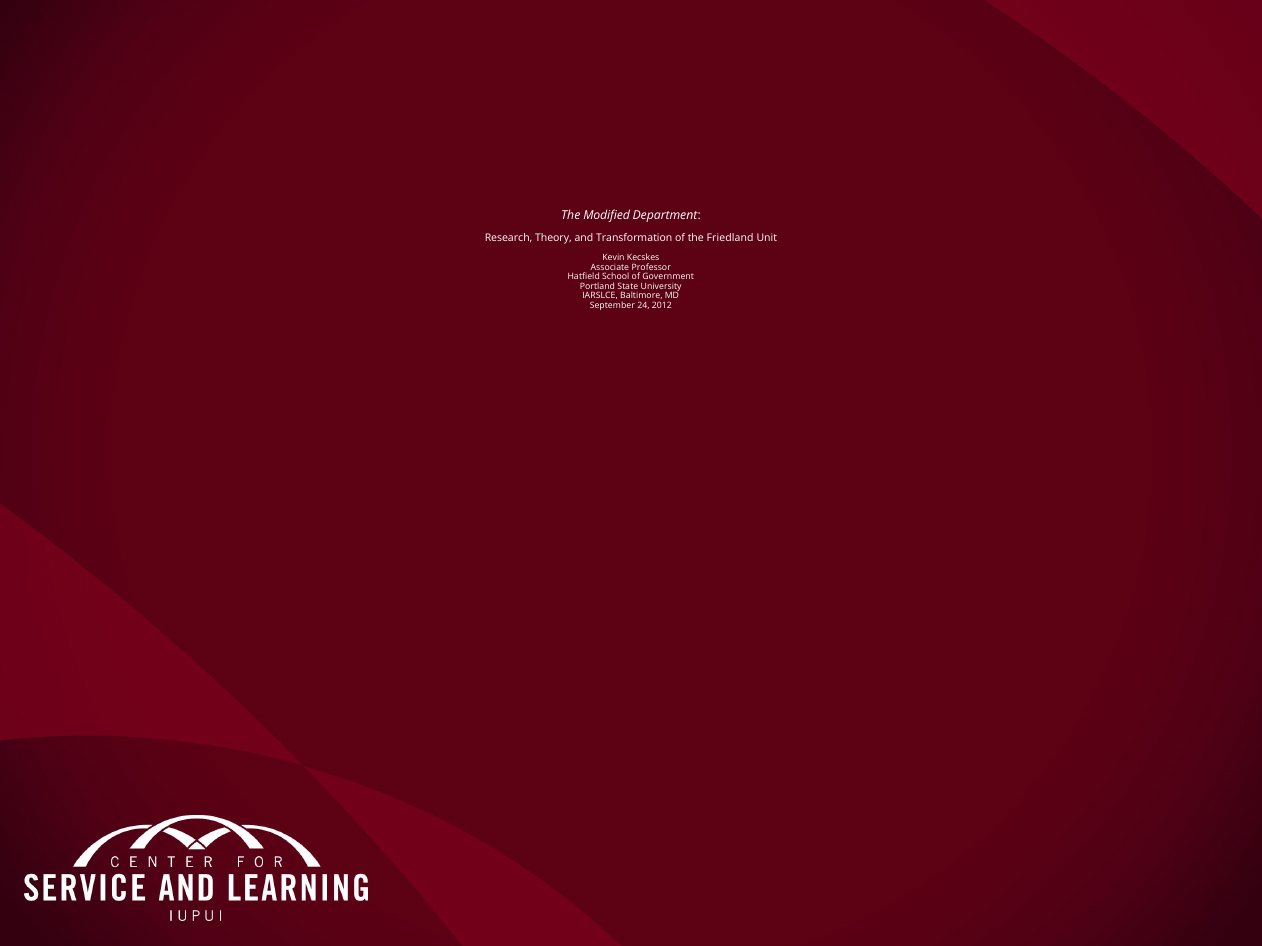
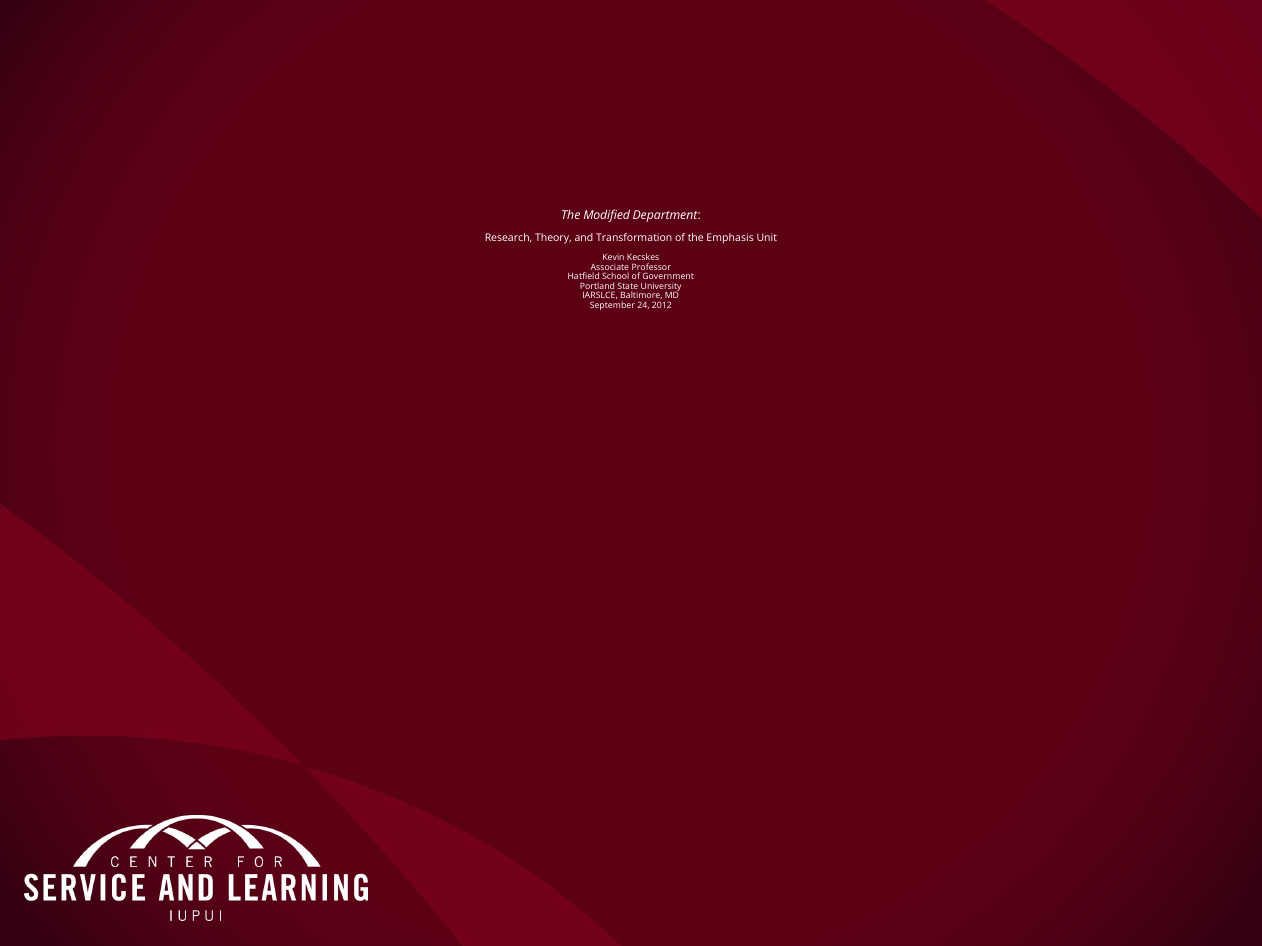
Friedland: Friedland -> Emphasis
